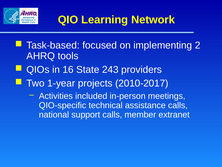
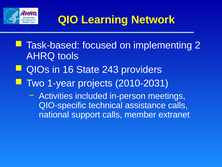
2010-2017: 2010-2017 -> 2010-2031
